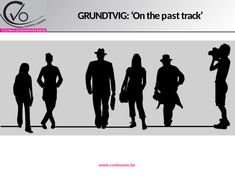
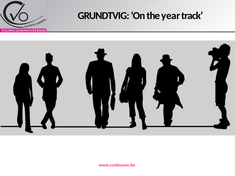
past: past -> year
